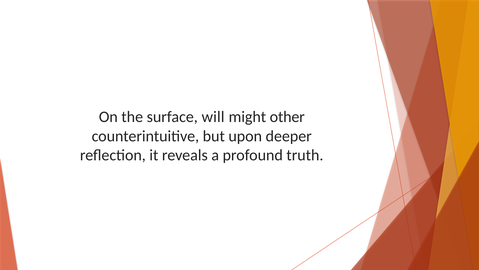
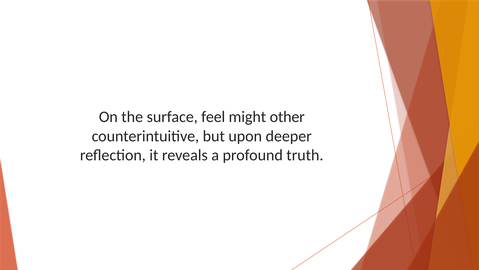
will: will -> feel
